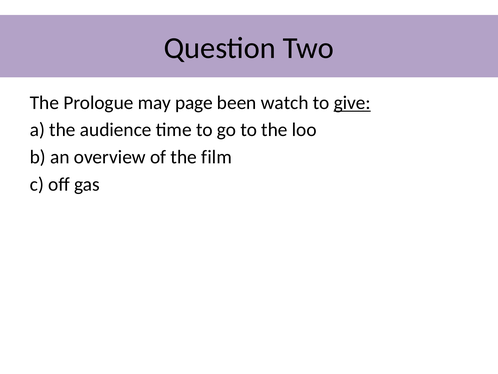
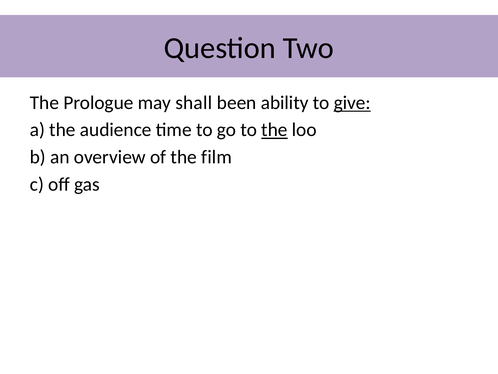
page: page -> shall
watch: watch -> ability
the at (274, 130) underline: none -> present
